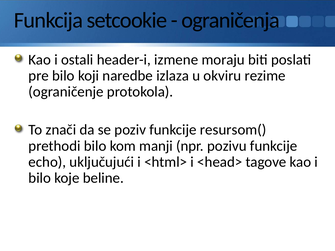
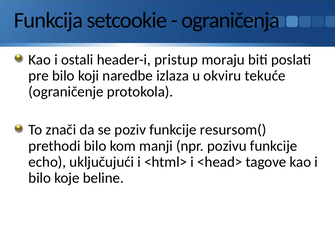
izmene: izmene -> pristup
rezime: rezime -> tekuće
